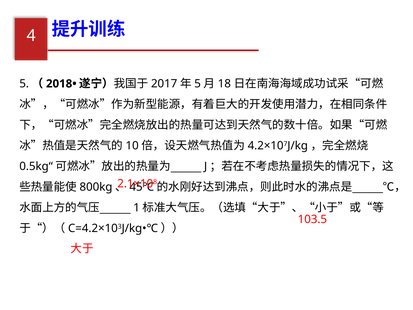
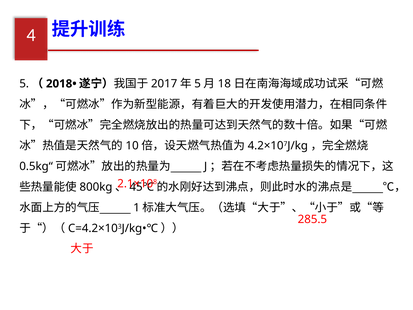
103.5: 103.5 -> 285.5
